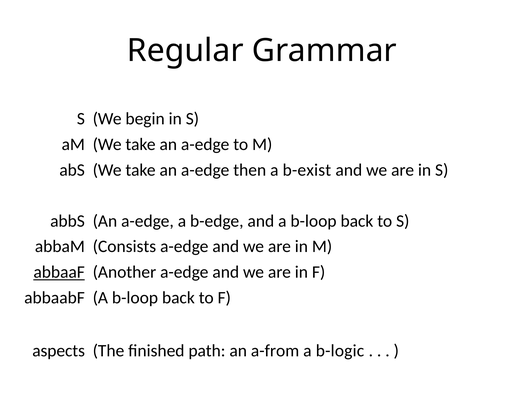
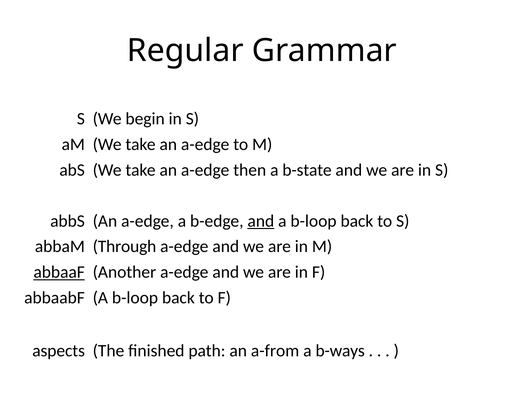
b-exist: b-exist -> b-state
and at (261, 221) underline: none -> present
Consists: Consists -> Through
b-logic: b-logic -> b-ways
